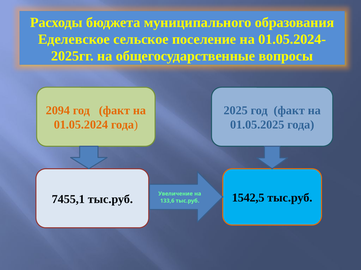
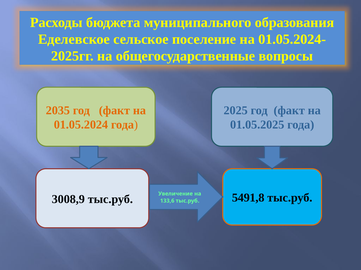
2094: 2094 -> 2035
7455,1: 7455,1 -> 3008,9
1542,5: 1542,5 -> 5491,8
